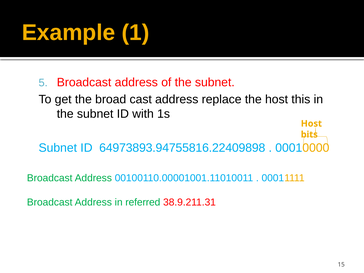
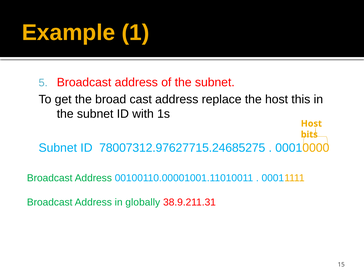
64973893.94755816.22409898: 64973893.94755816.22409898 -> 78007312.97627715.24685275
referred: referred -> globally
